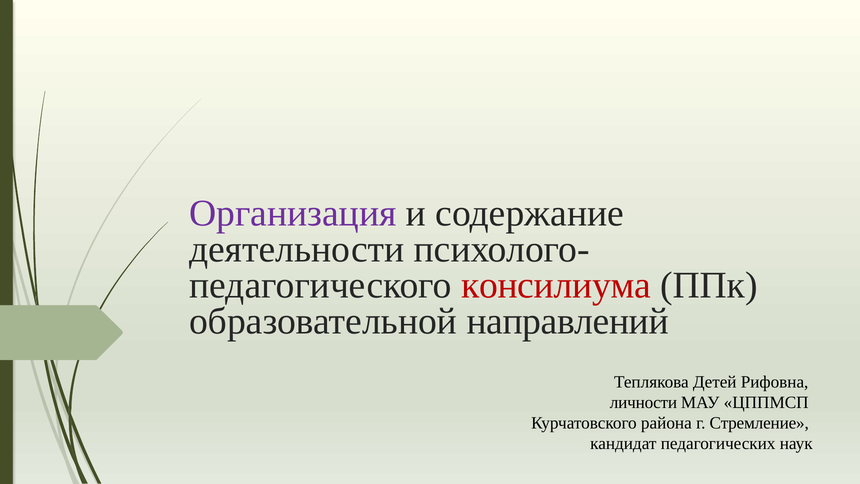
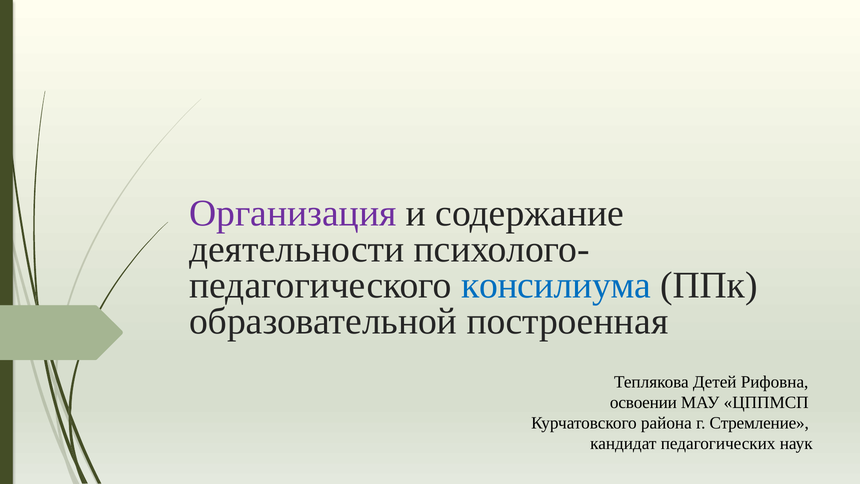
консилиума colour: red -> blue
направлений: направлений -> построенная
личности: личности -> освоении
